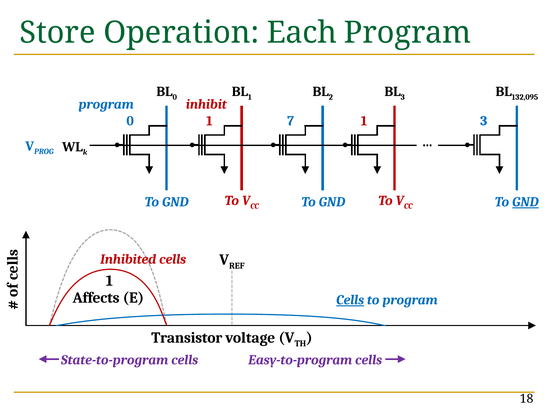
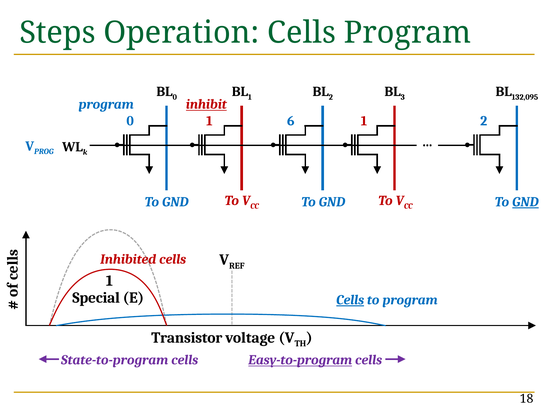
Store: Store -> Steps
Operation Each: Each -> Cells
inhibit underline: none -> present
7: 7 -> 6
1 3: 3 -> 2
Affects: Affects -> Special
Easy-to-program underline: none -> present
